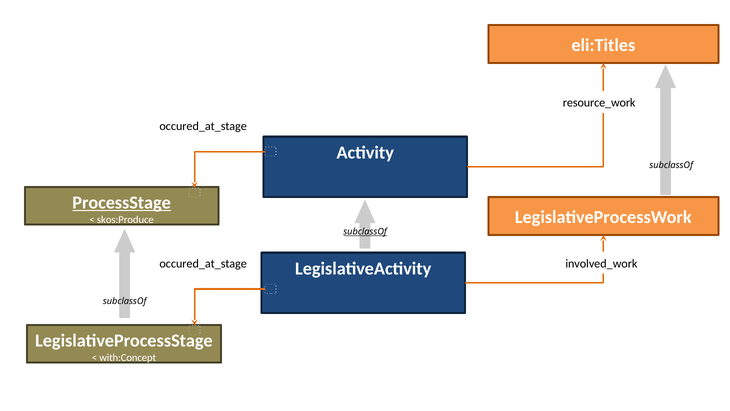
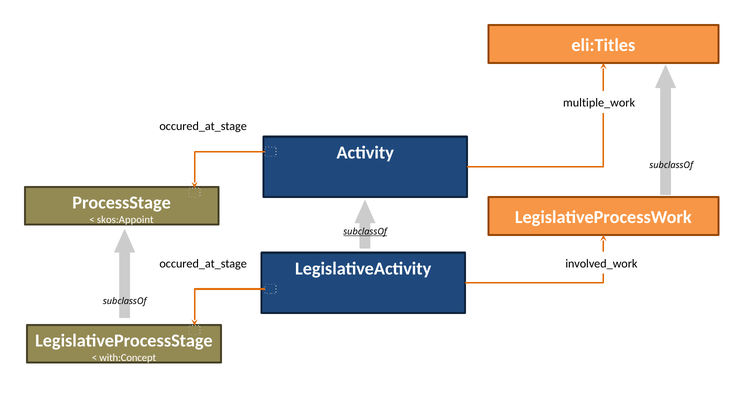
resource_work: resource_work -> multiple_work
ProcessStage underline: present -> none
skos:Produce: skos:Produce -> skos:Appoint
